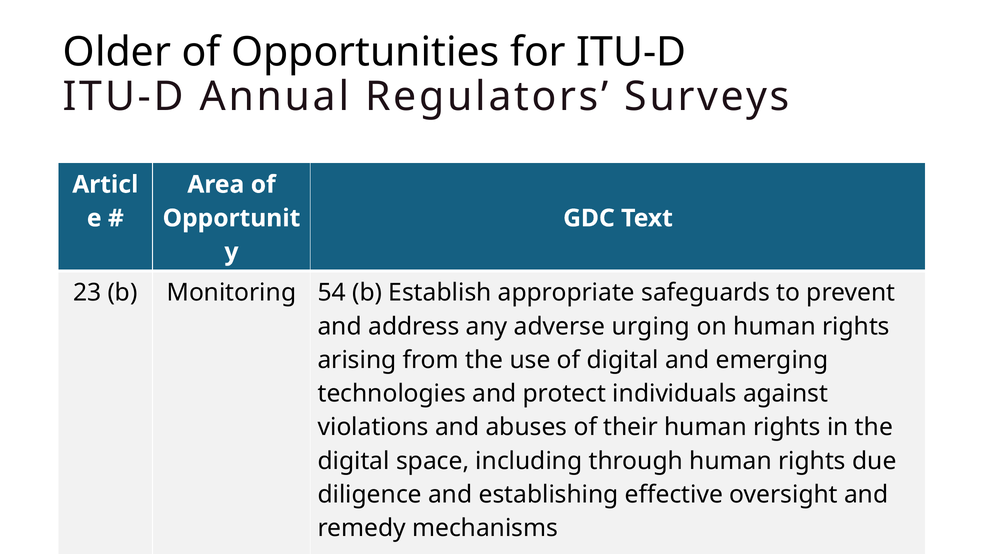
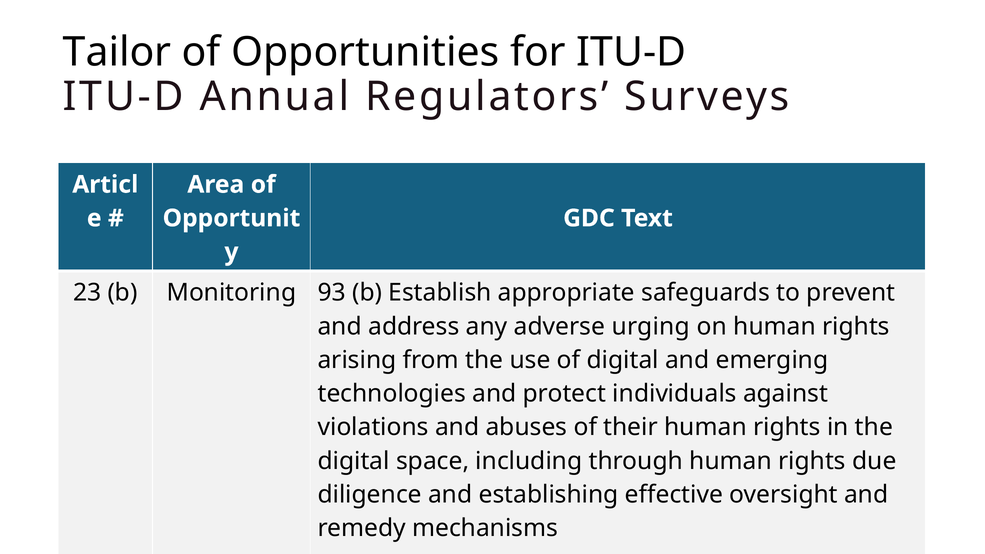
Older: Older -> Tailor
54: 54 -> 93
